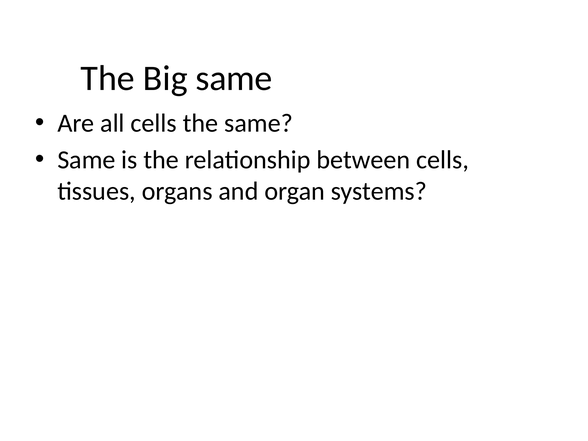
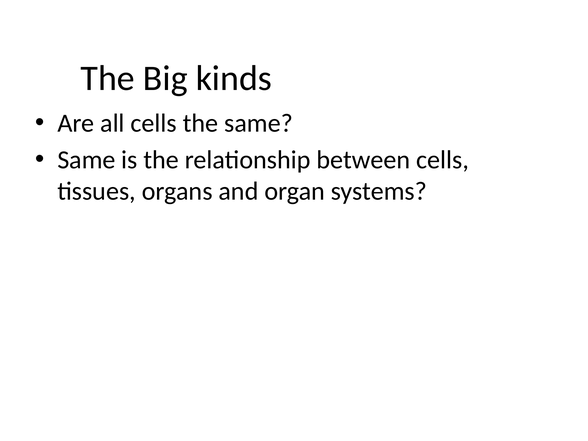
Big same: same -> kinds
